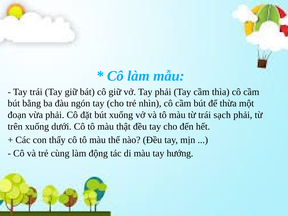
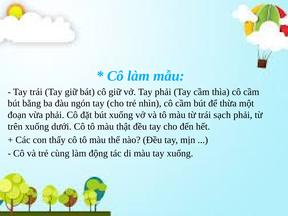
tay hướng: hướng -> xuống
